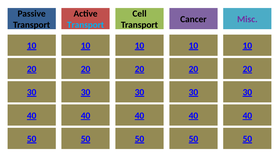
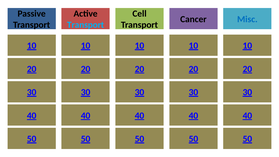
Misc colour: purple -> blue
